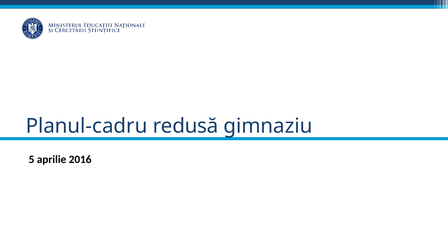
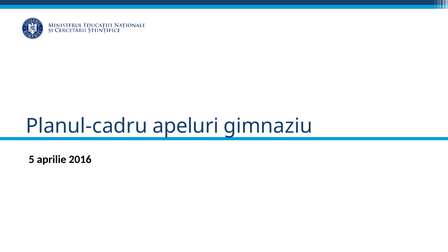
redusă: redusă -> apeluri
